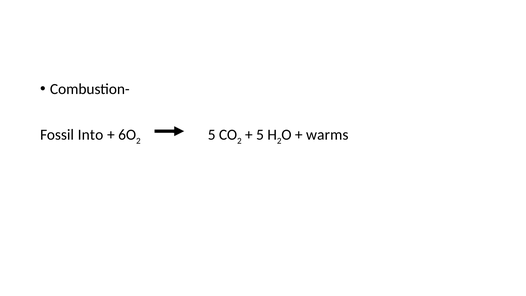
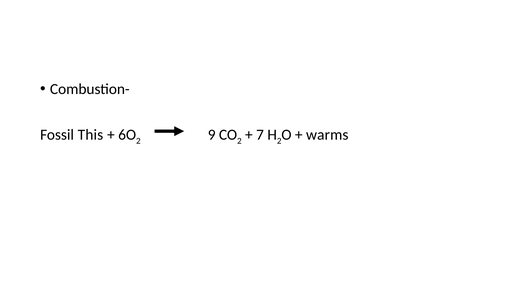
Into: Into -> This
5 at (212, 135): 5 -> 9
5 at (260, 135): 5 -> 7
